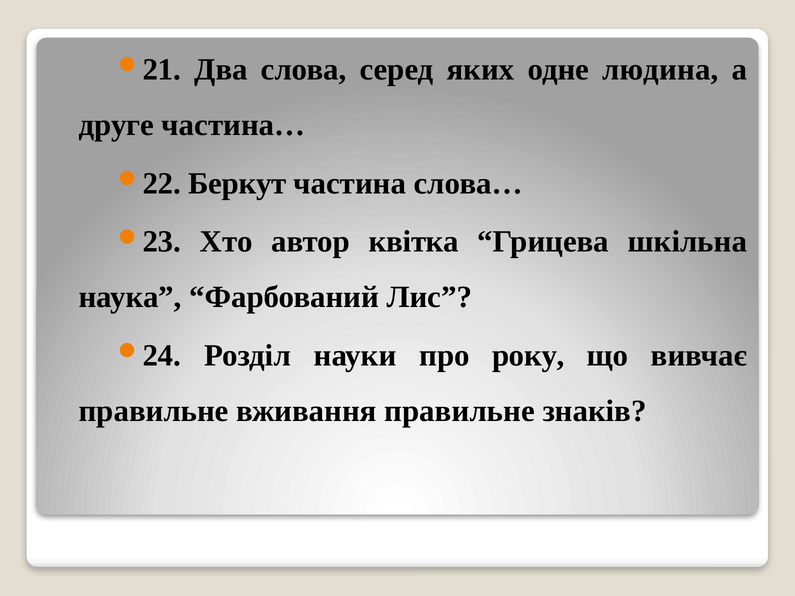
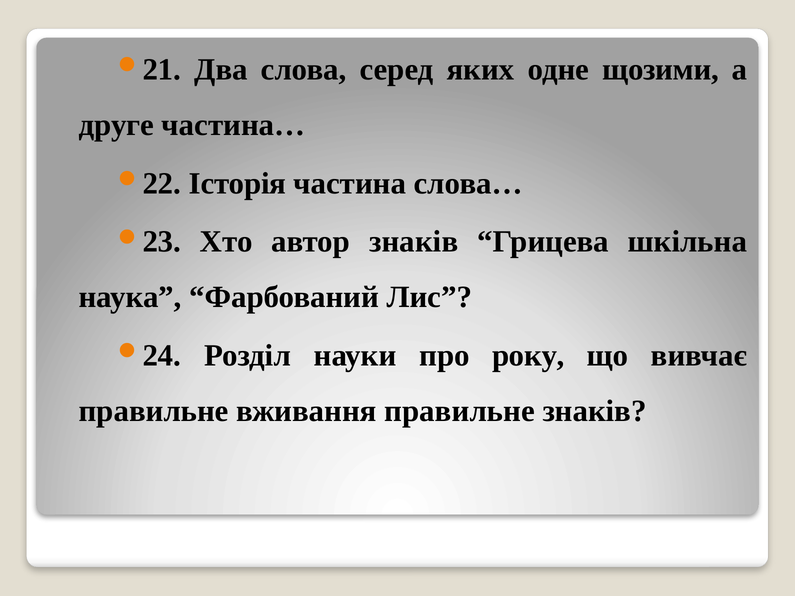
людина: людина -> щозими
Беркут: Беркут -> Історія
автор квітка: квітка -> знаків
